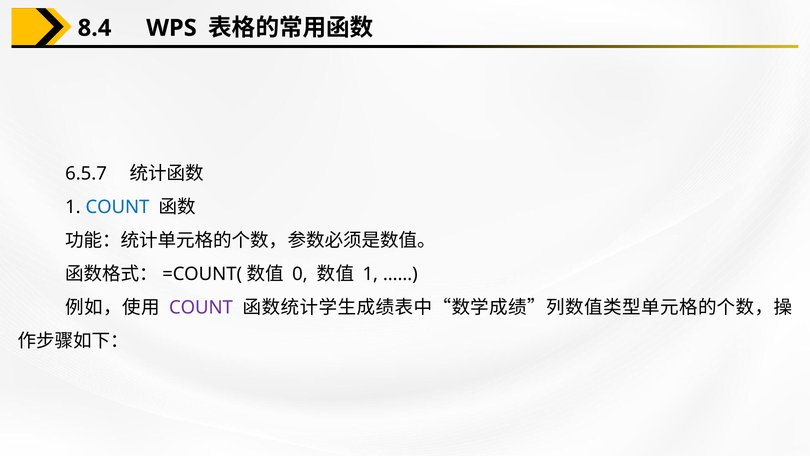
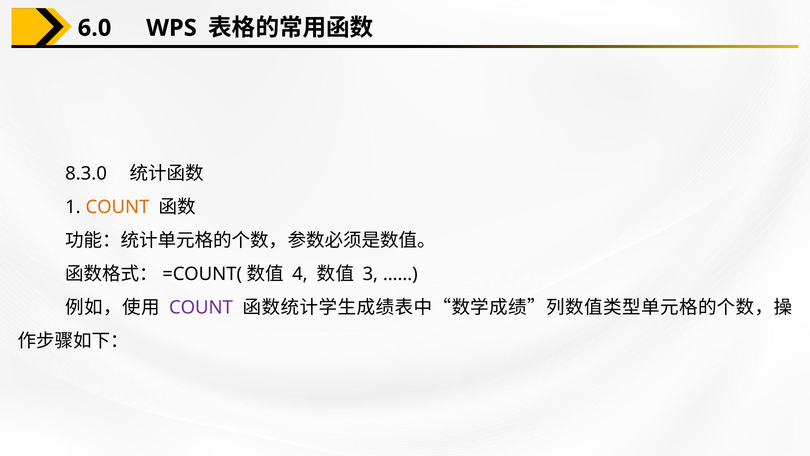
8.4: 8.4 -> 6.0
6.5.7: 6.5.7 -> 8.3.0
COUNT at (117, 207) colour: blue -> orange
0: 0 -> 4
1 at (370, 274): 1 -> 3
